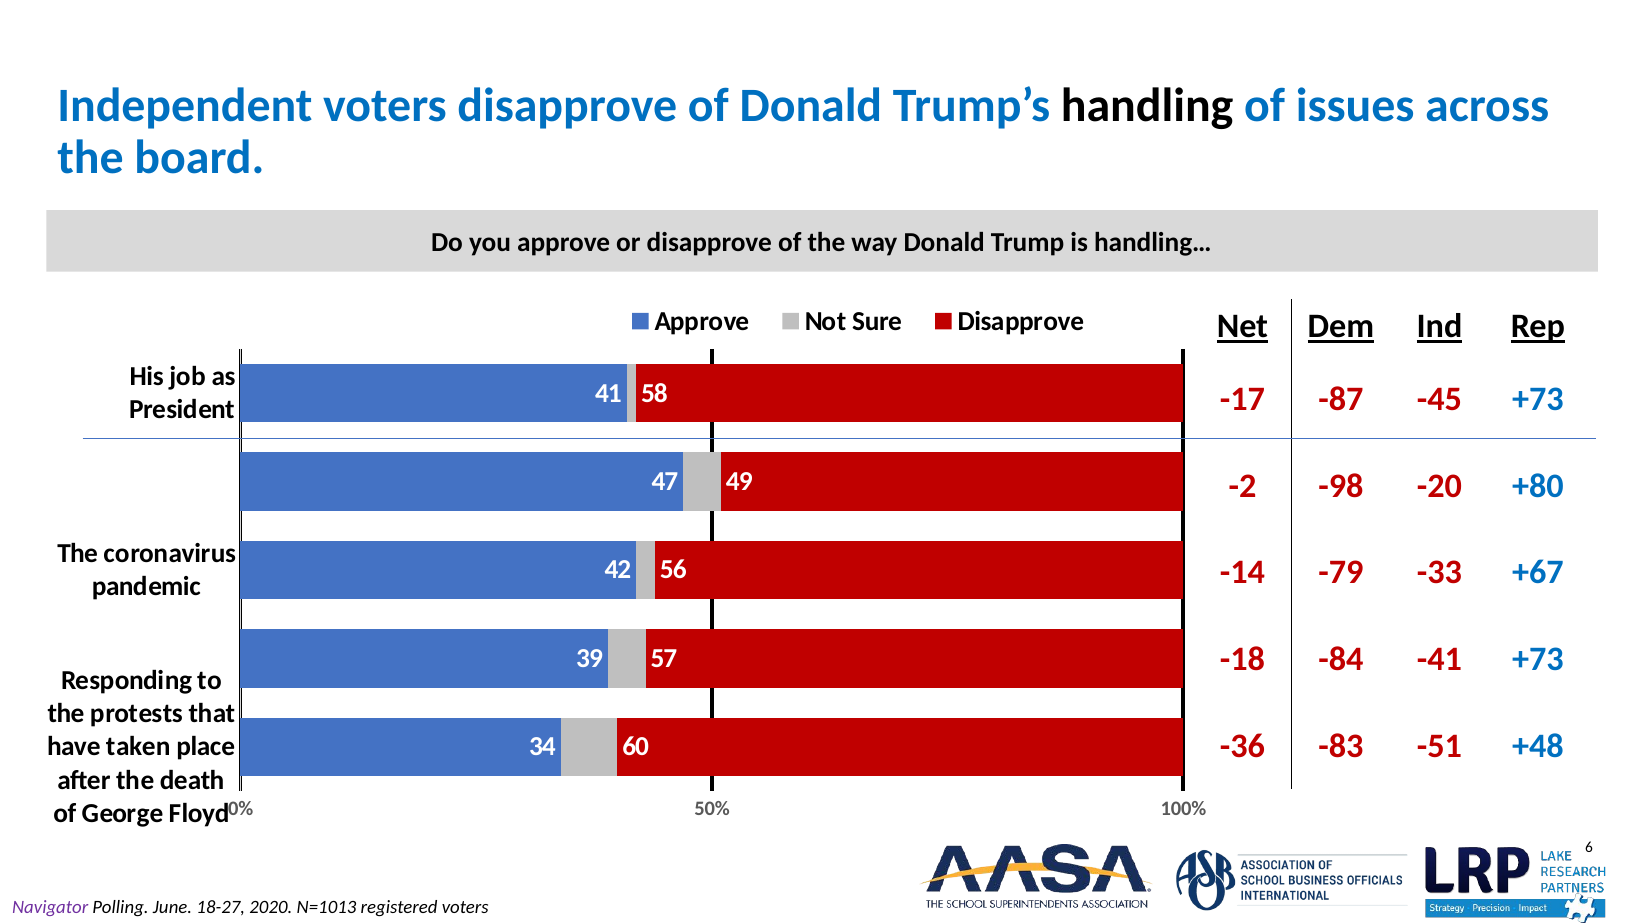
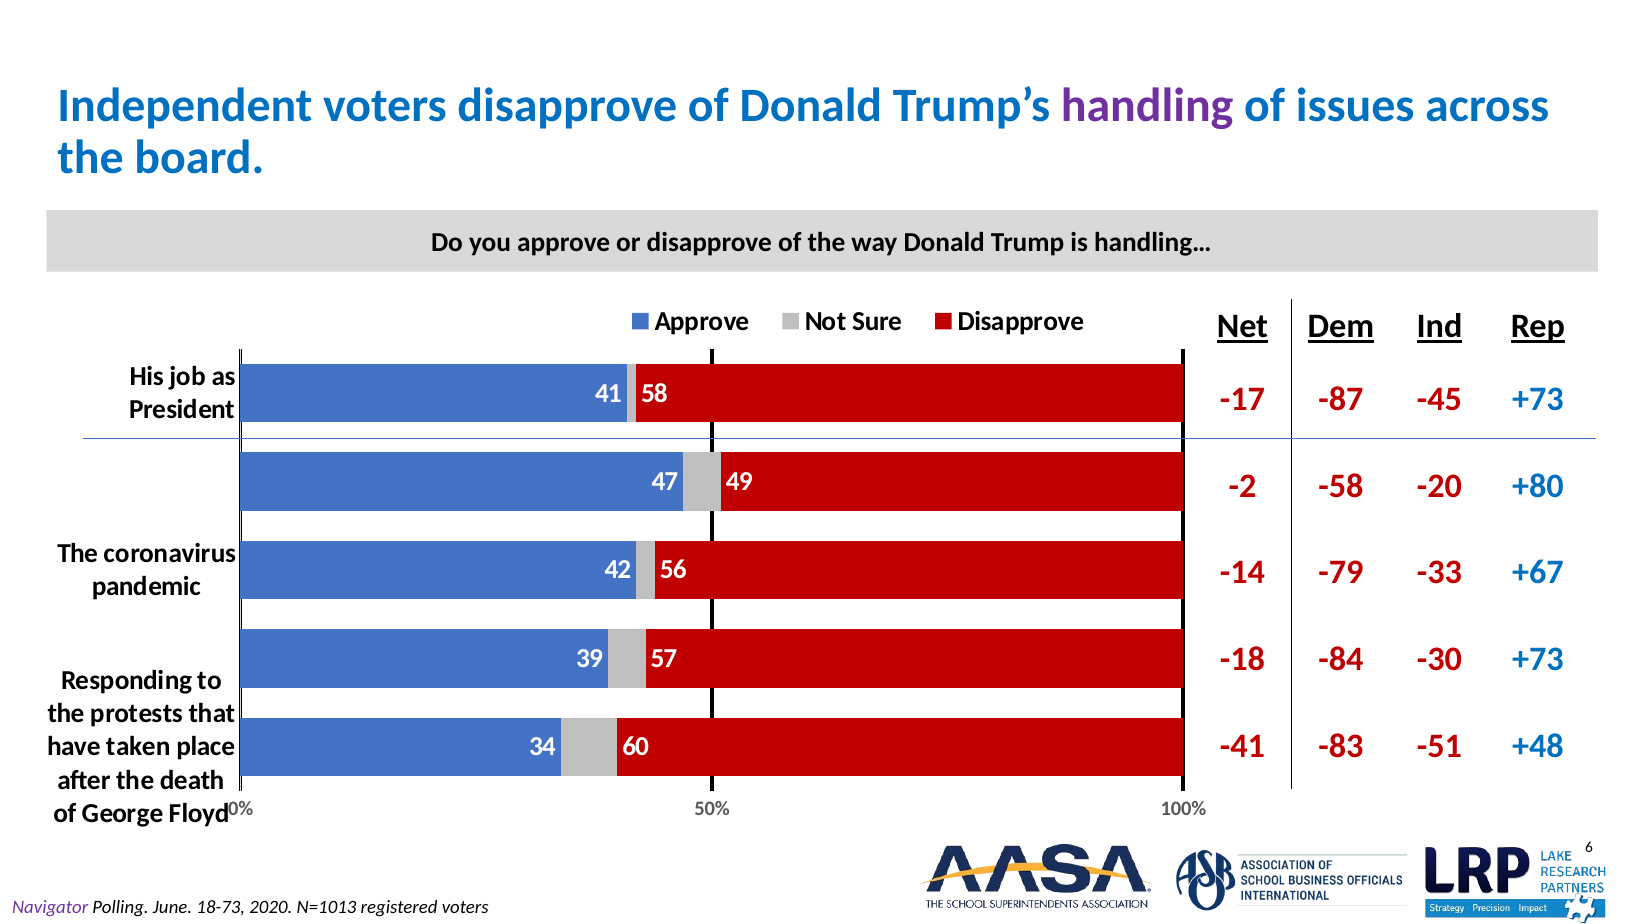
handling colour: black -> purple
-98: -98 -> -58
-41: -41 -> -30
-36: -36 -> -41
18-27: 18-27 -> 18-73
